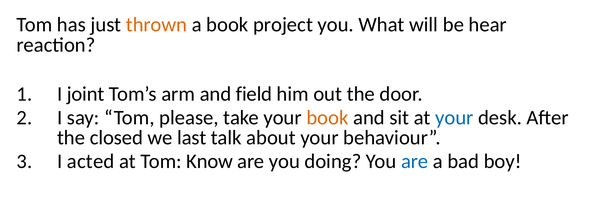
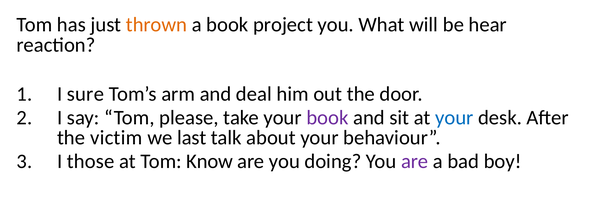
joint: joint -> sure
field: field -> deal
book at (327, 118) colour: orange -> purple
closed: closed -> victim
acted: acted -> those
are at (415, 161) colour: blue -> purple
